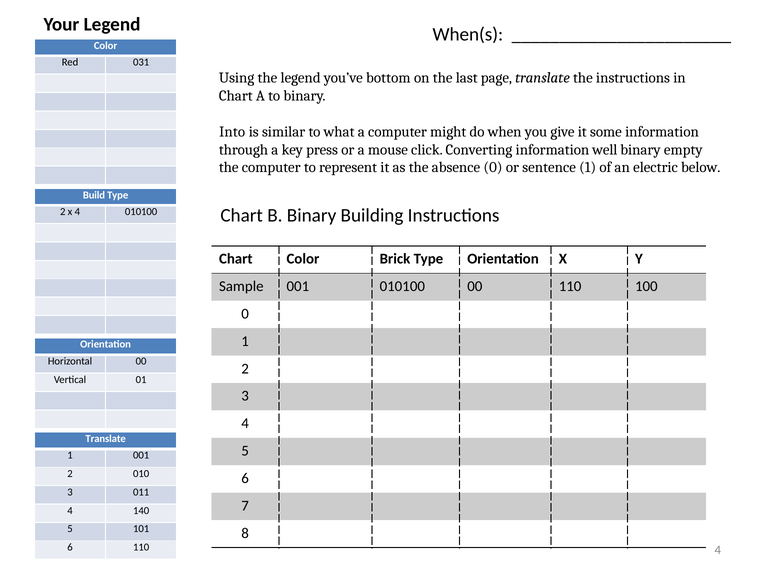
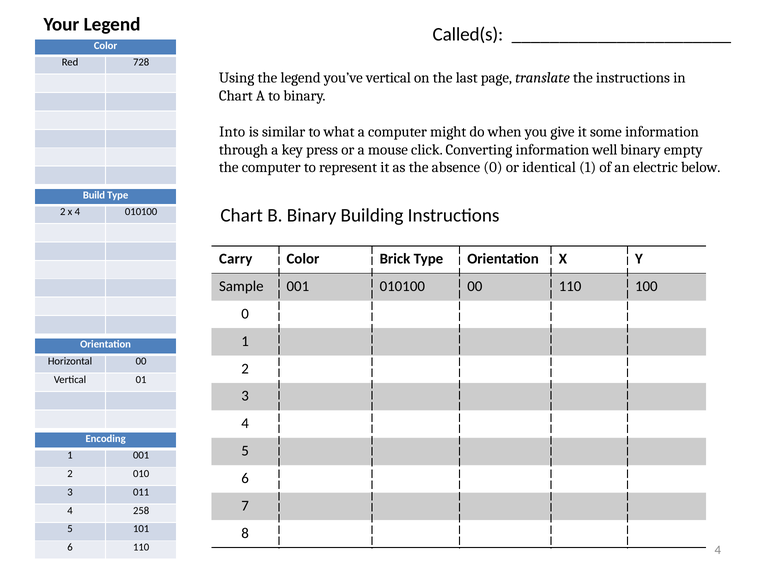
When(s: When(s -> Called(s
031: 031 -> 728
you’ve bottom: bottom -> vertical
sentence: sentence -> identical
Chart at (236, 259): Chart -> Carry
Translate at (106, 438): Translate -> Encoding
140: 140 -> 258
